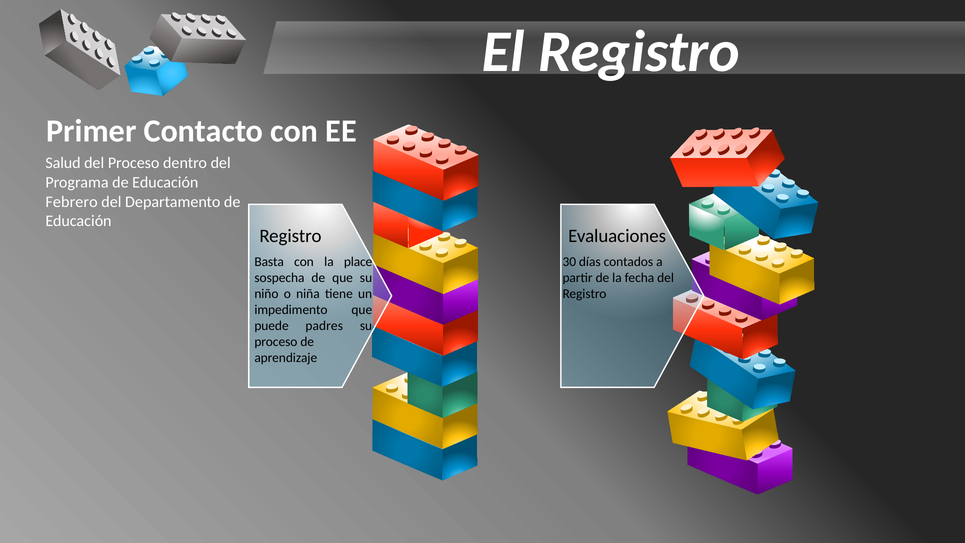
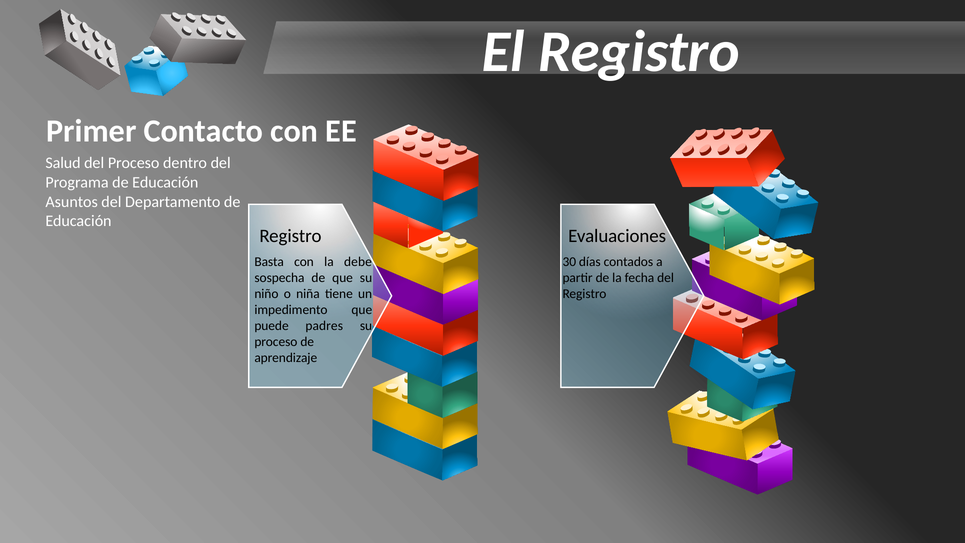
Febrero: Febrero -> Asuntos
place: place -> debe
